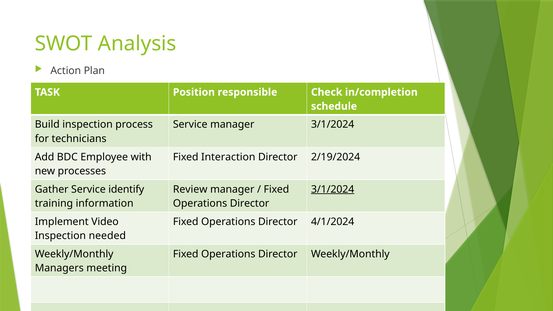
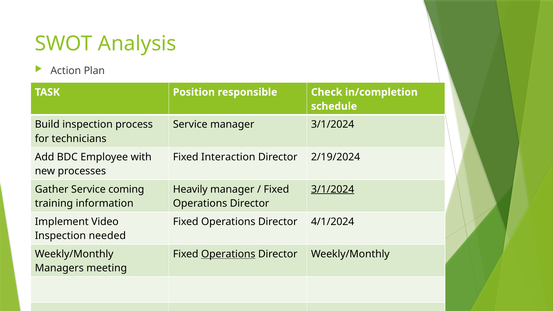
identify: identify -> coming
Review: Review -> Heavily
Operations at (228, 254) underline: none -> present
